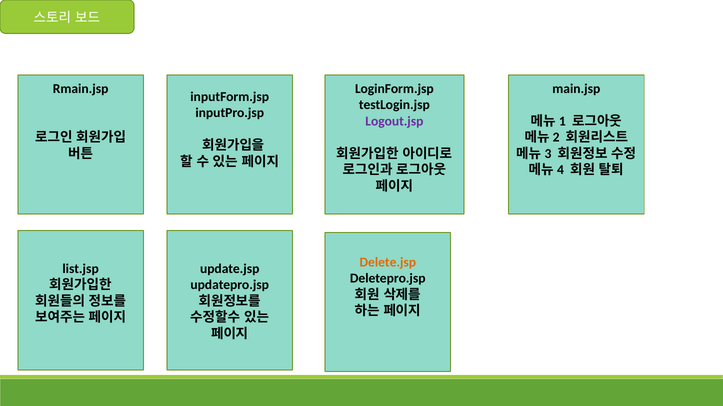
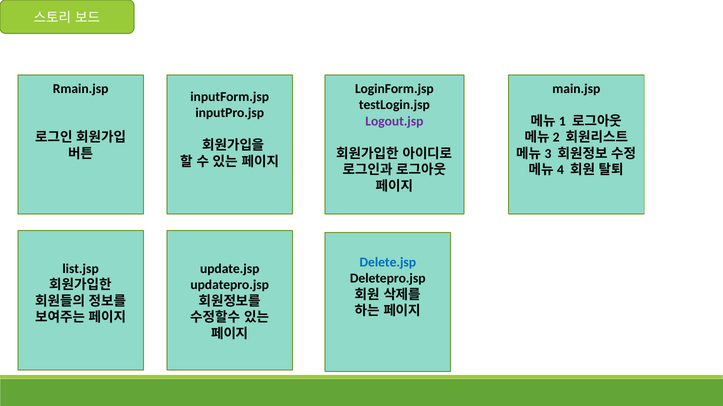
Delete.jsp colour: orange -> blue
